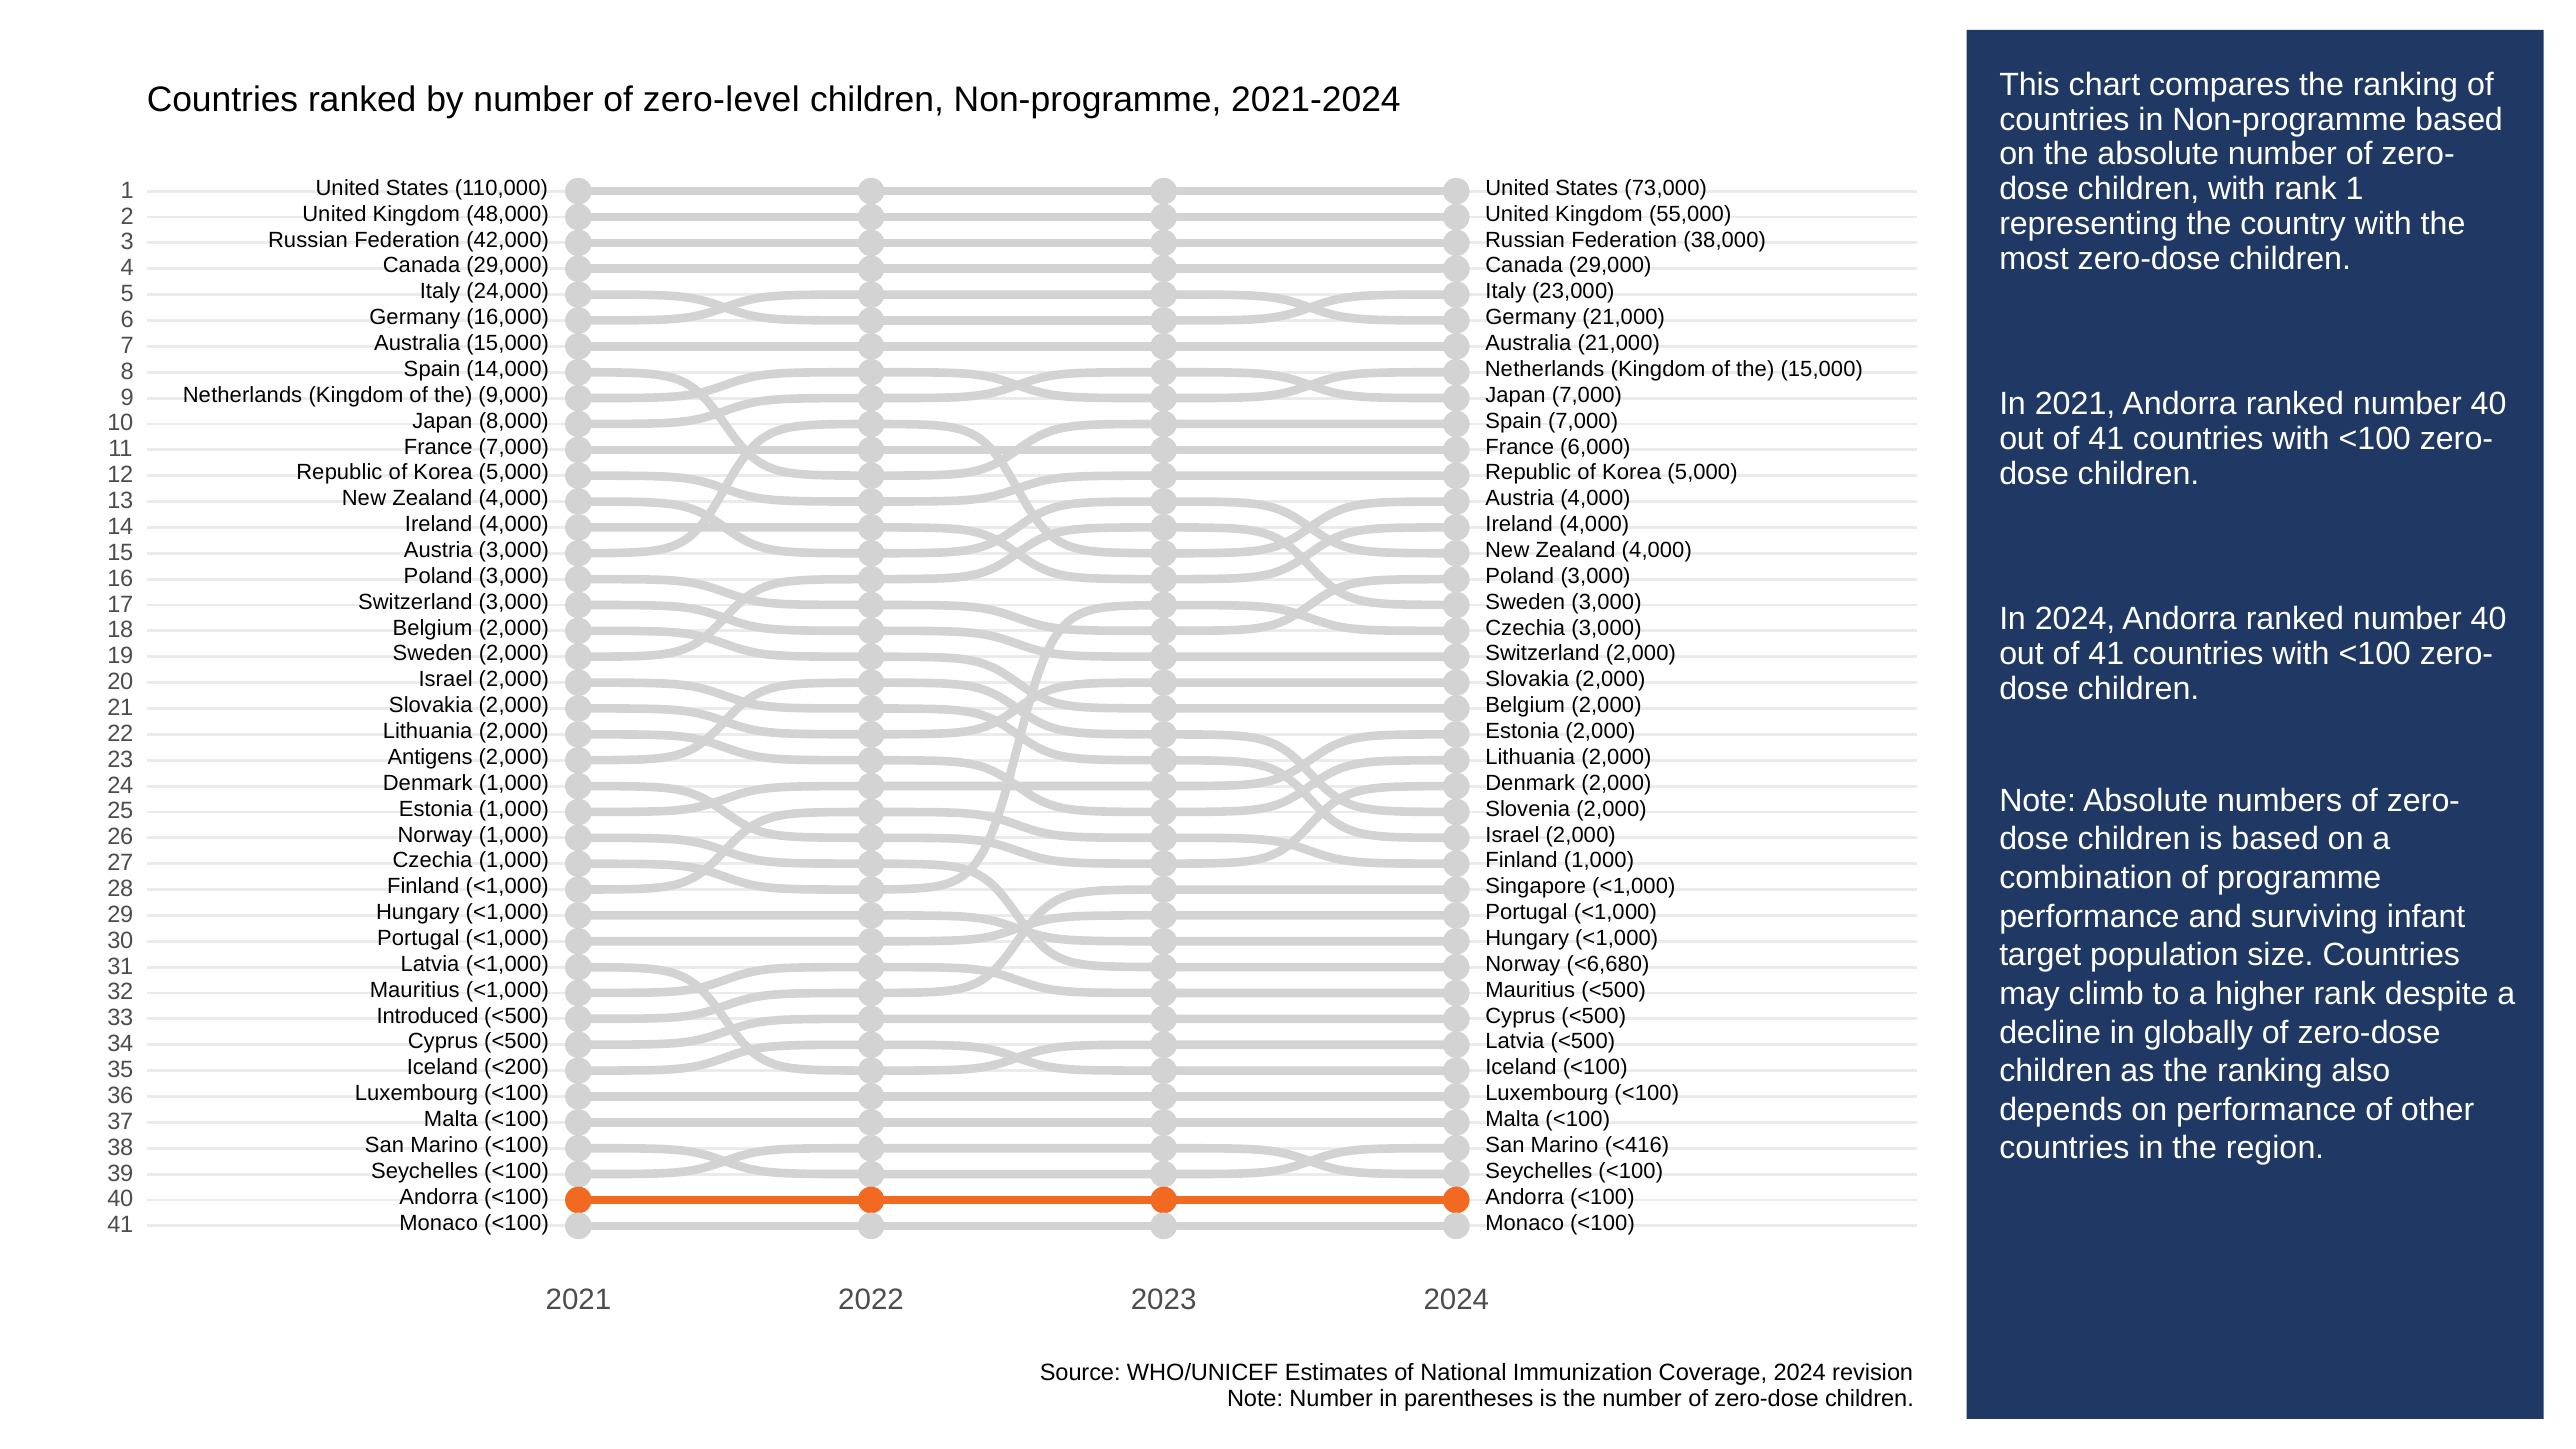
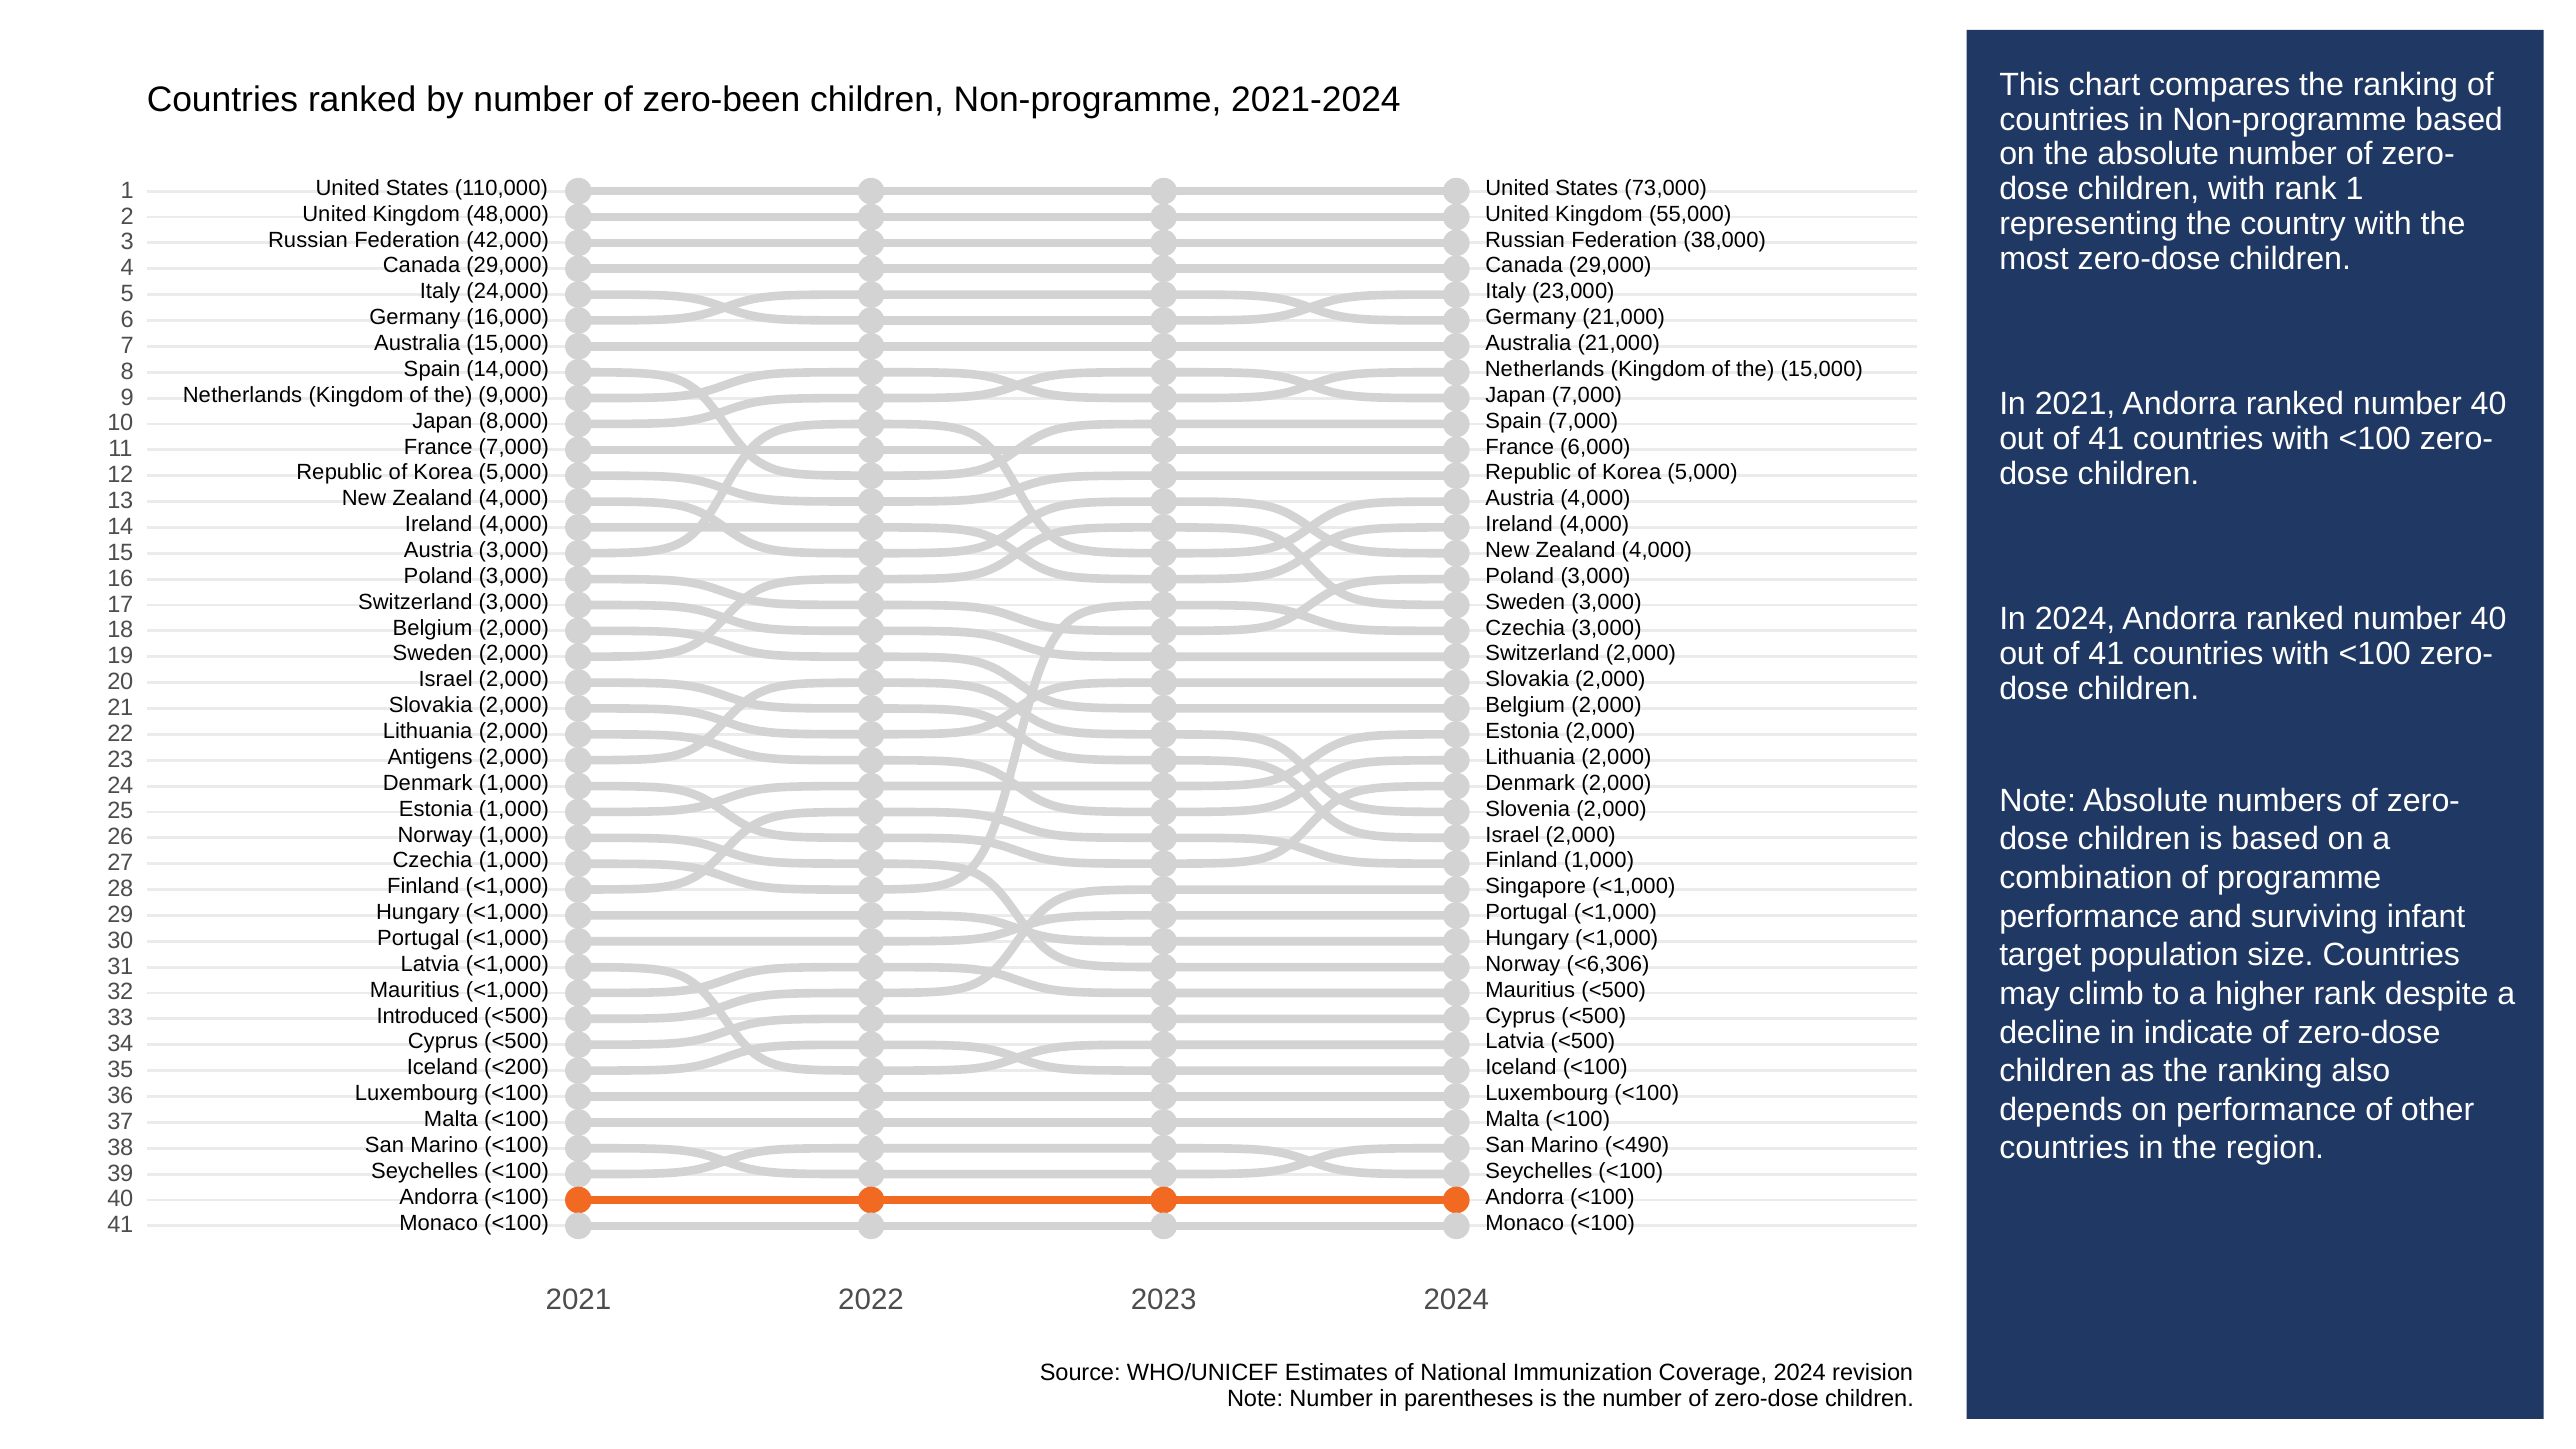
zero-level: zero-level -> zero-been
<6,680: <6,680 -> <6,306
globally: globally -> indicate
<416: <416 -> <490
